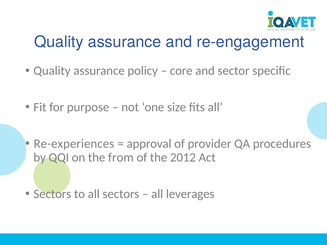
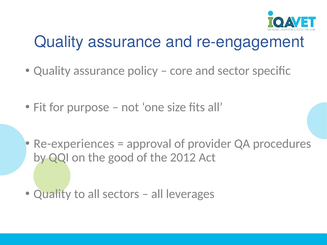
from: from -> good
Sectors at (52, 194): Sectors -> Quality
